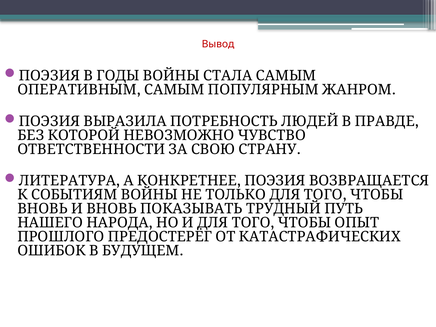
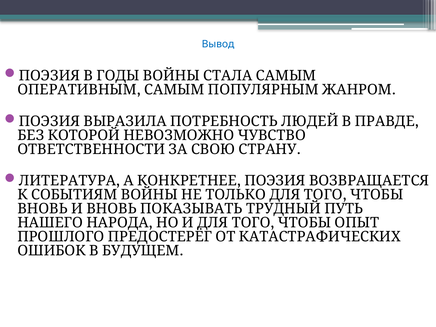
Вывод colour: red -> blue
